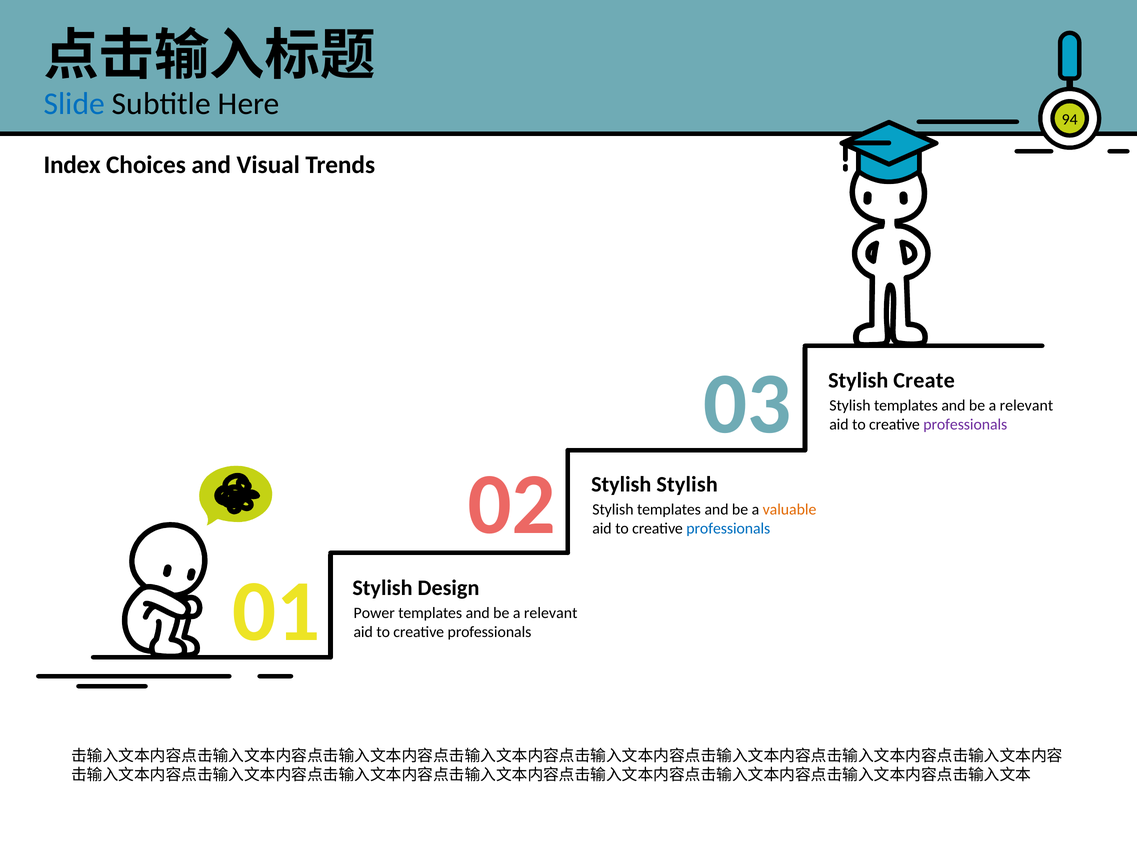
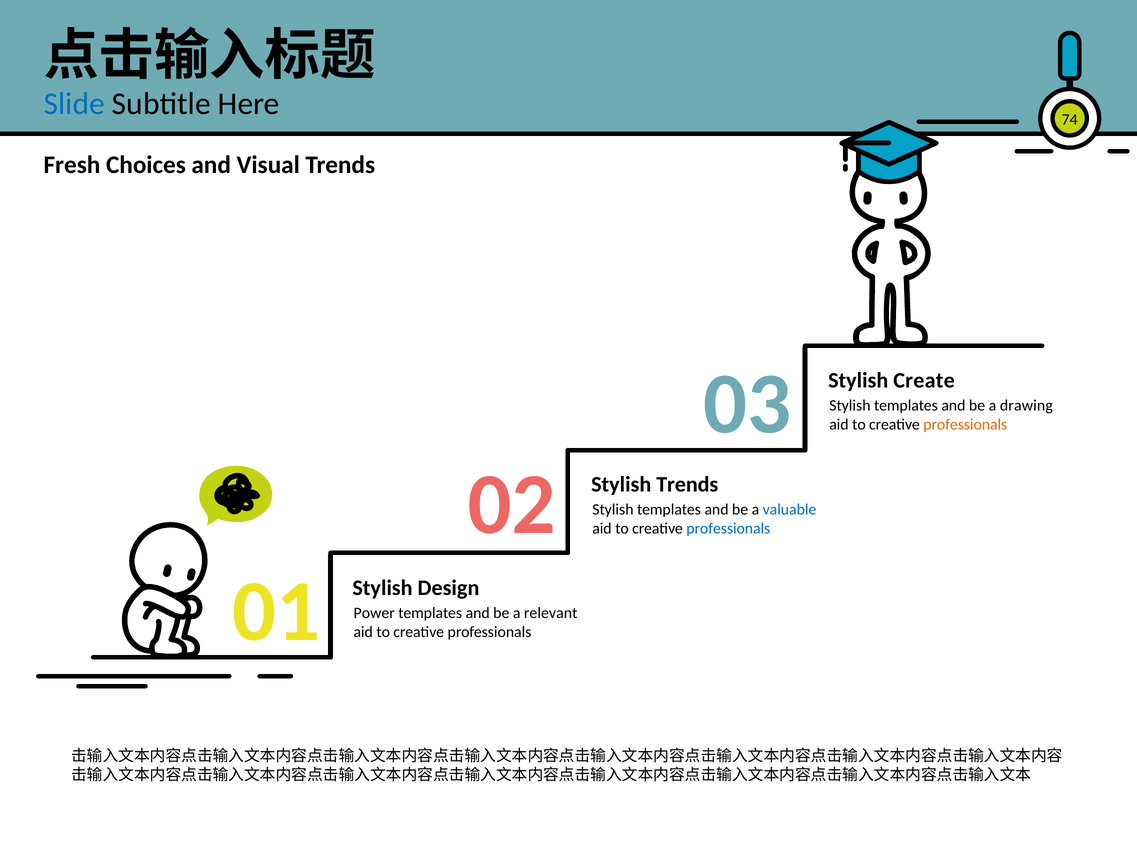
94: 94 -> 74
Index: Index -> Fresh
relevant at (1026, 405): relevant -> drawing
professionals at (965, 424) colour: purple -> orange
Stylish at (687, 484): Stylish -> Trends
valuable colour: orange -> blue
